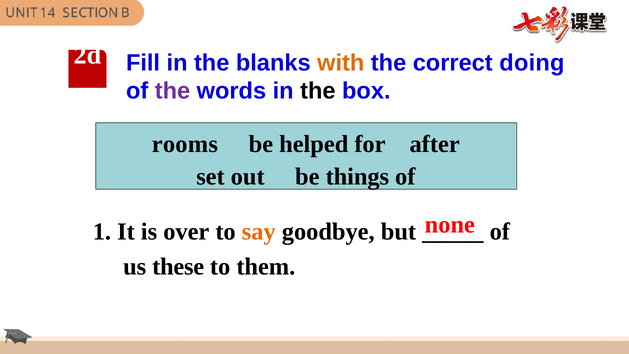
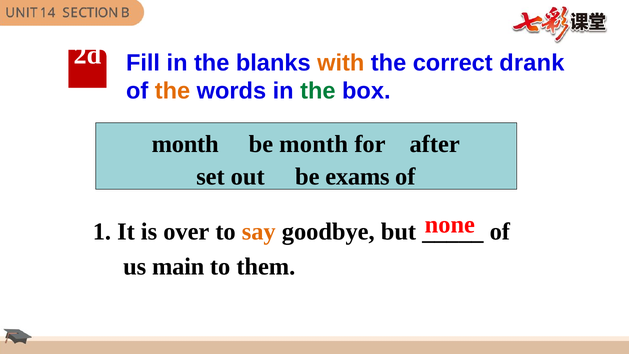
doing: doing -> drank
the at (173, 91) colour: purple -> orange
the at (318, 91) colour: black -> green
rooms at (185, 144): rooms -> month
be helped: helped -> month
things: things -> exams
these: these -> main
